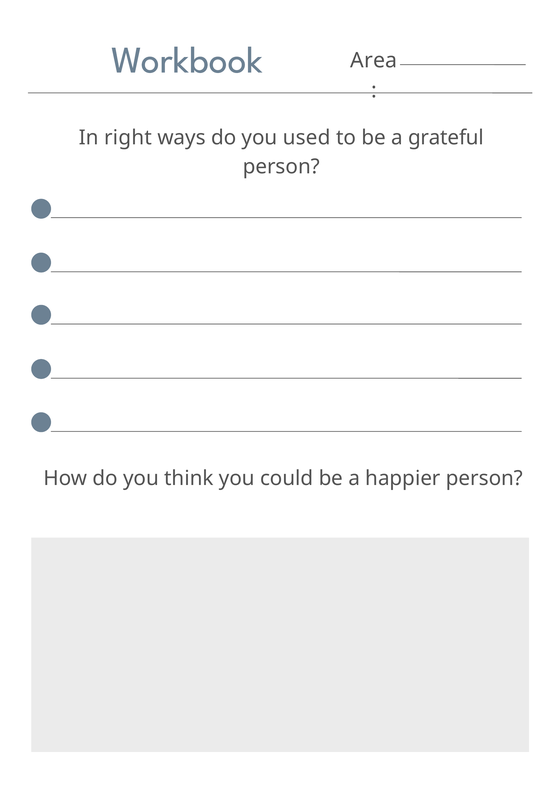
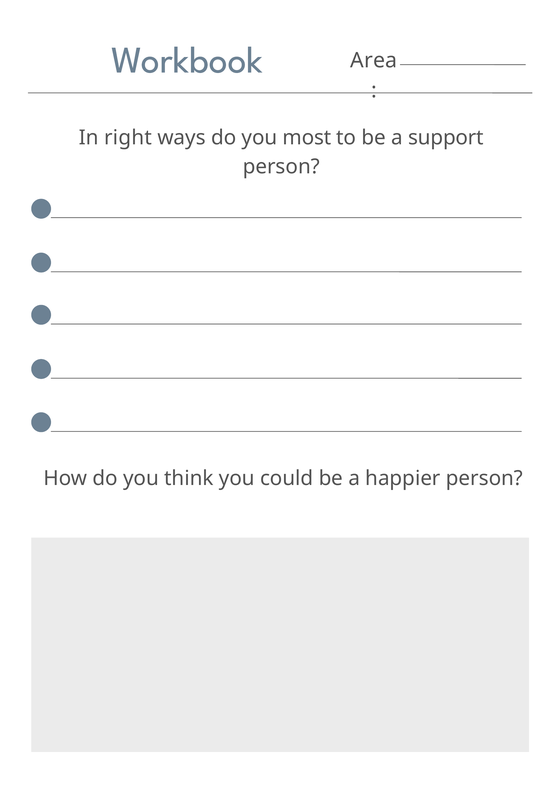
used: used -> most
grateful: grateful -> support
